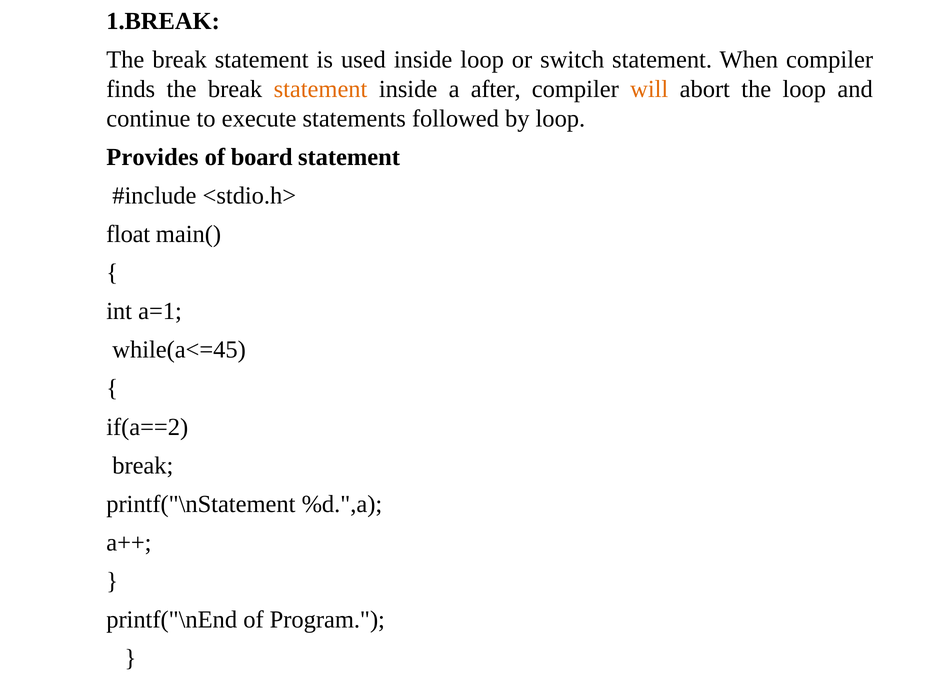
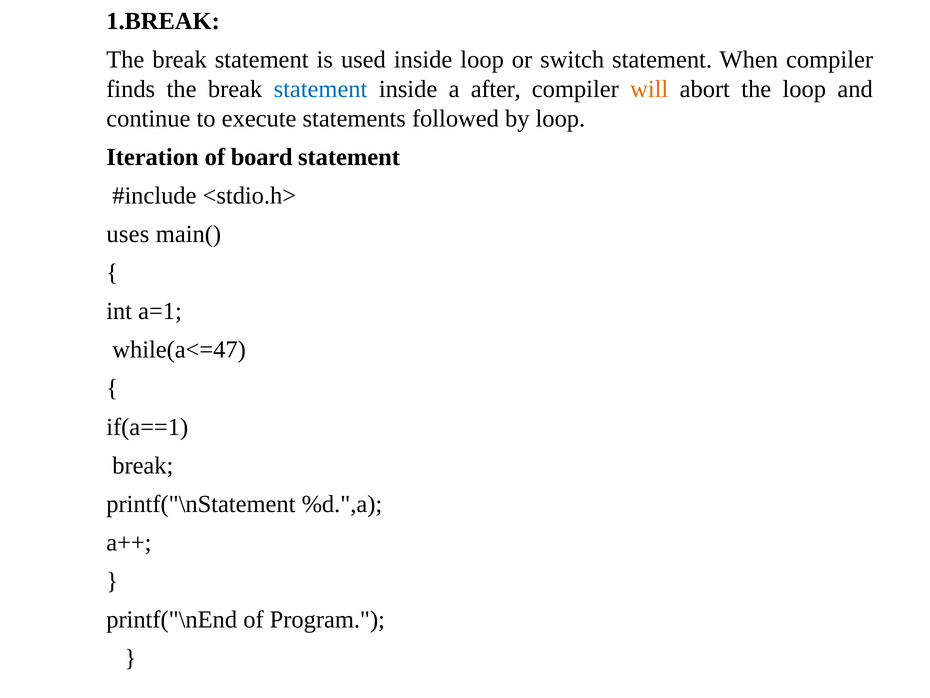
statement at (321, 89) colour: orange -> blue
Provides: Provides -> Iteration
float: float -> uses
while(a<=45: while(a<=45 -> while(a<=47
if(a==2: if(a==2 -> if(a==1
